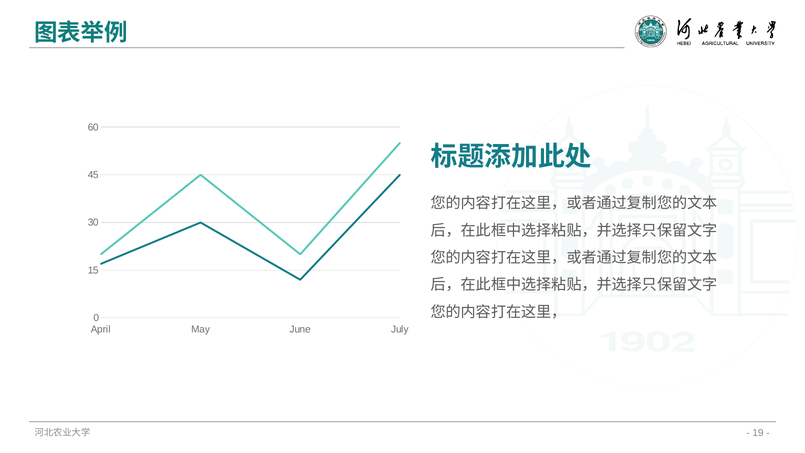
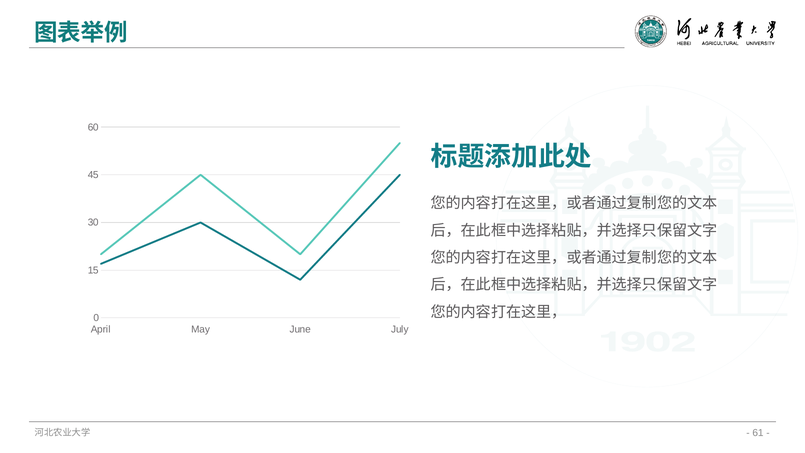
19: 19 -> 61
